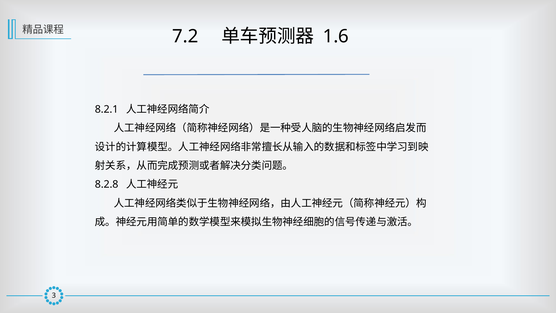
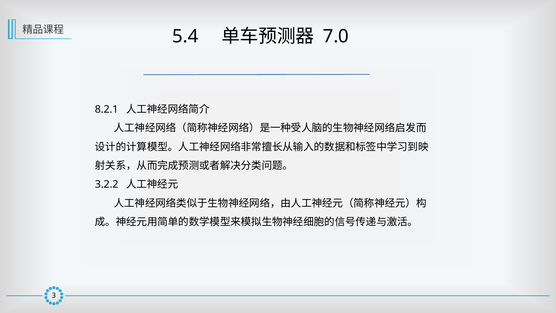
7.2: 7.2 -> 5.4
1.6: 1.6 -> 7.0
8.2.8: 8.2.8 -> 3.2.2
